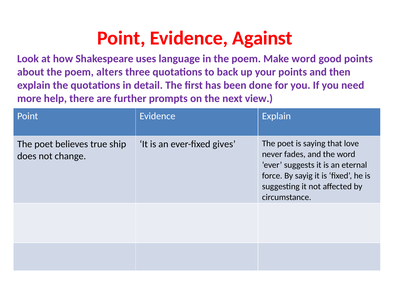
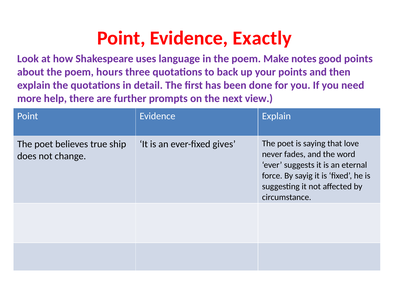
Against: Against -> Exactly
Make word: word -> notes
alters: alters -> hours
